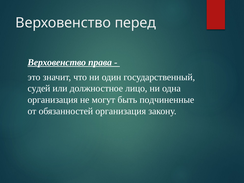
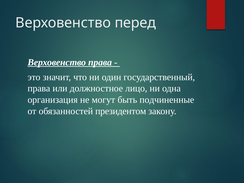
судей at (39, 88): судей -> права
обязанностей организация: организация -> президентом
